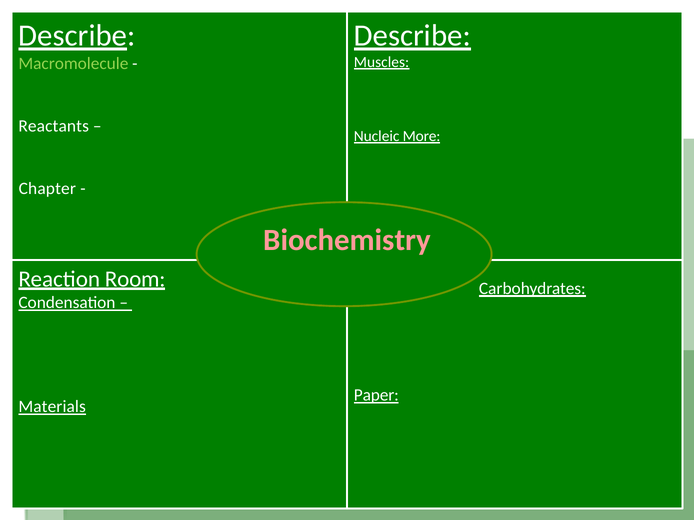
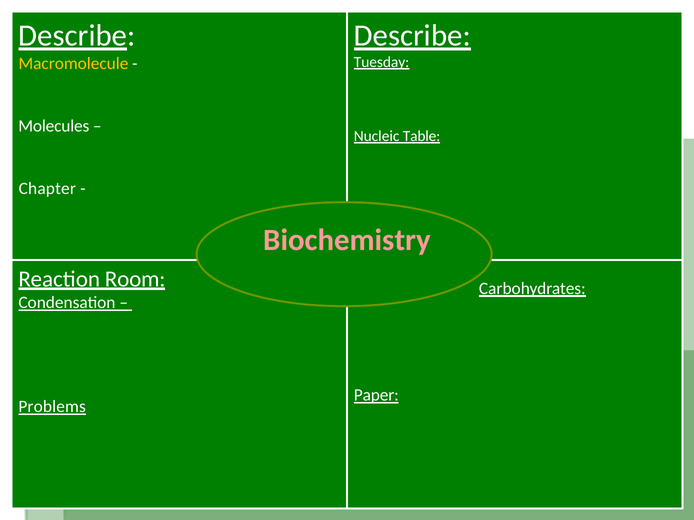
Muscles: Muscles -> Tuesday
Macromolecule colour: light green -> yellow
Reactants: Reactants -> Molecules
More: More -> Table
Materials: Materials -> Problems
